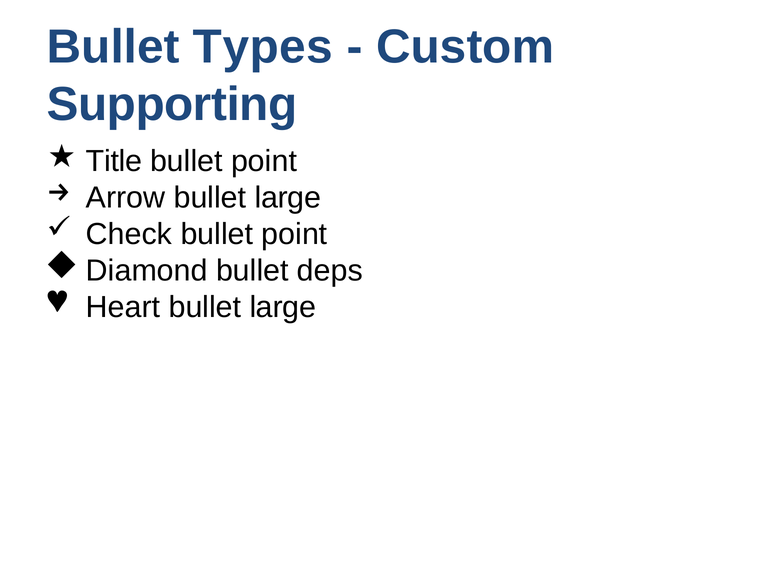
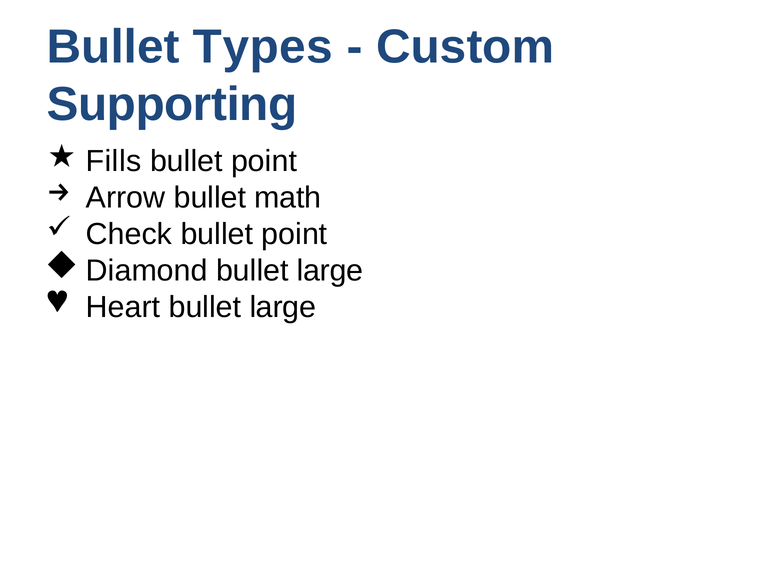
Title: Title -> Fills
Arrow bullet large: large -> math
Diamond bullet deps: deps -> large
